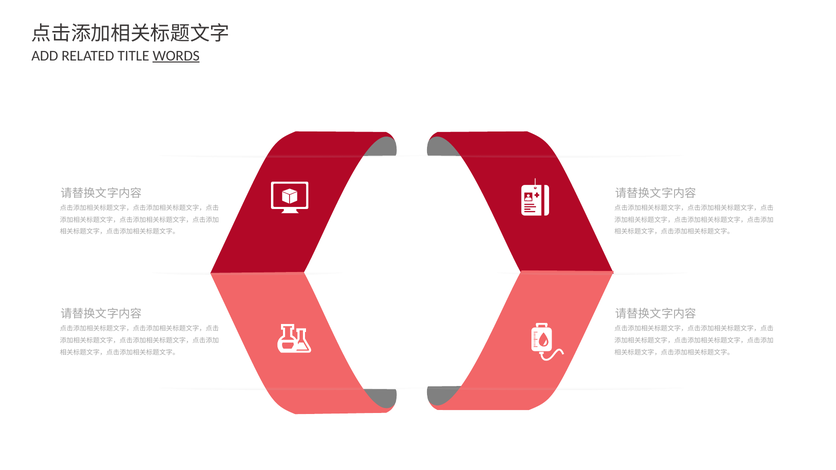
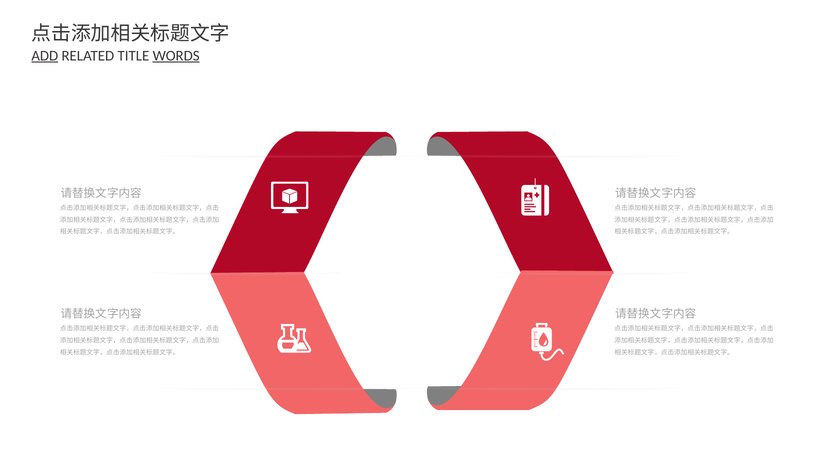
ADD underline: none -> present
